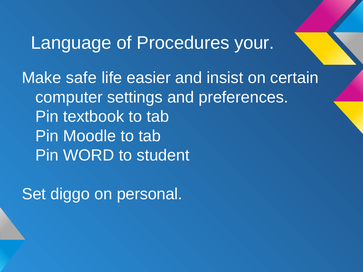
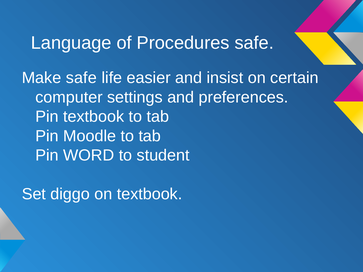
Procedures your: your -> safe
on personal: personal -> textbook
